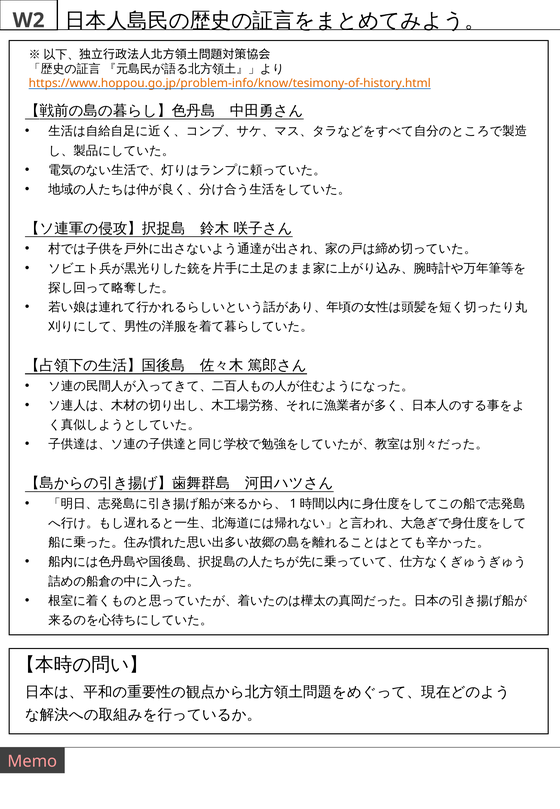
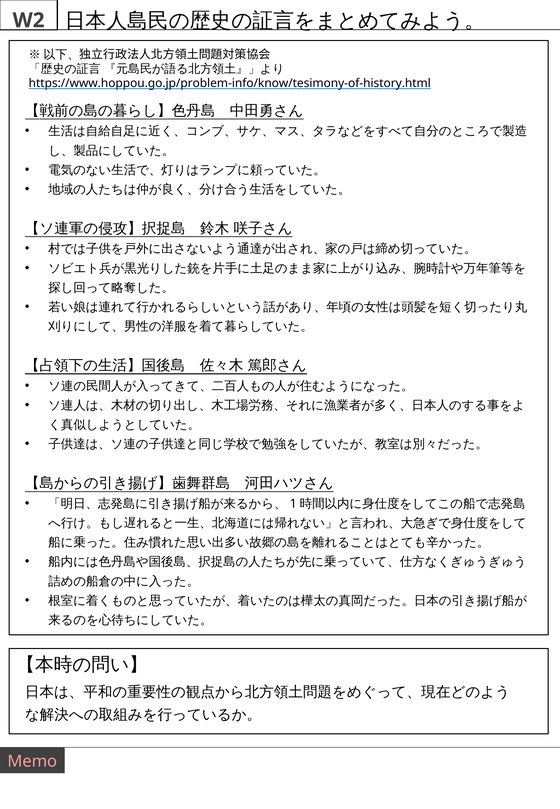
https://www.hoppou.go.jp/problem-info/know/tesimony-of-history.html colour: orange -> black
